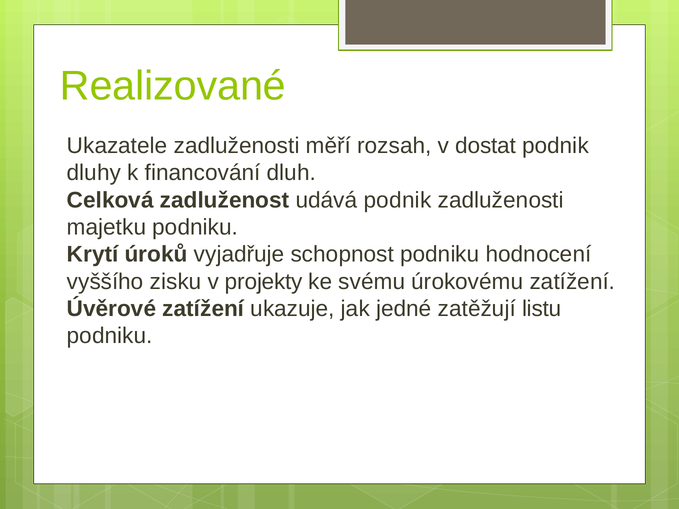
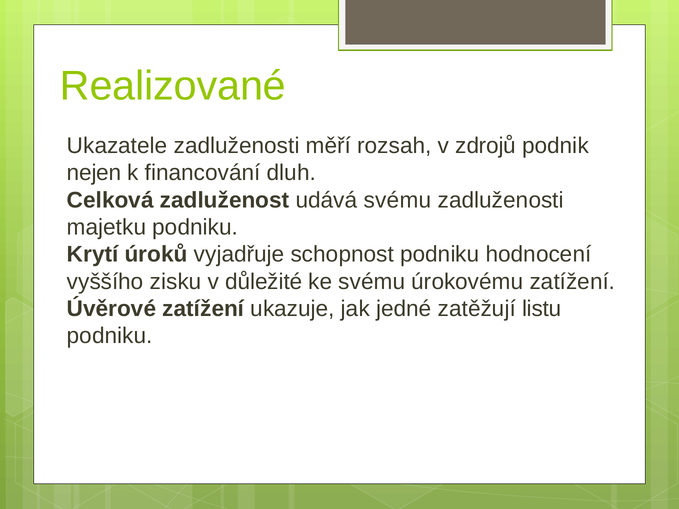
dostat: dostat -> zdrojů
dluhy: dluhy -> nejen
udává podnik: podnik -> svému
projekty: projekty -> důležité
